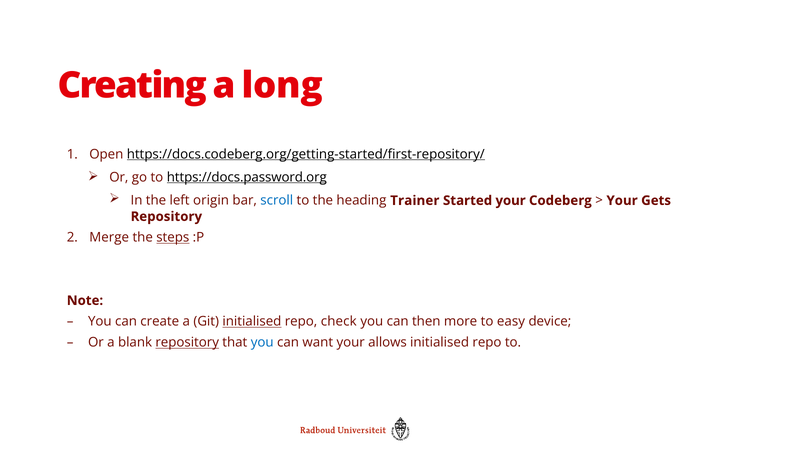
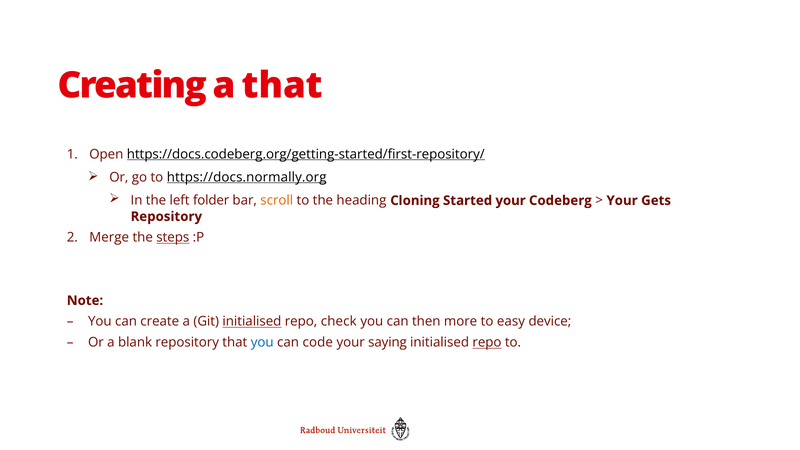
a long: long -> that
https://docs.password.org: https://docs.password.org -> https://docs.normally.org
origin: origin -> folder
scroll colour: blue -> orange
Trainer: Trainer -> Cloning
repository at (187, 343) underline: present -> none
want: want -> code
allows: allows -> saying
repo at (487, 343) underline: none -> present
